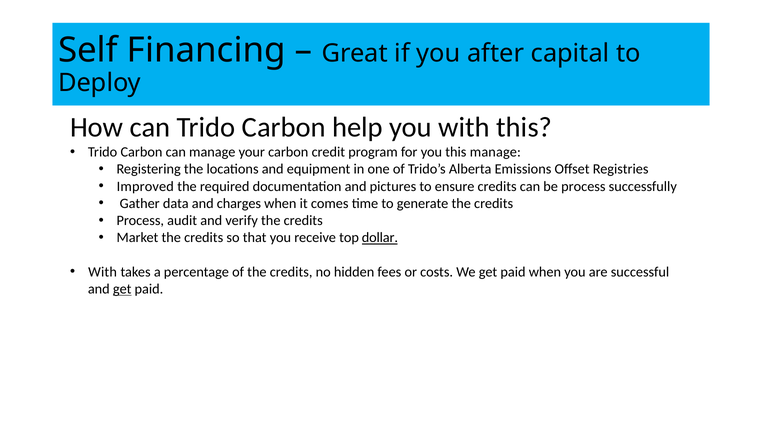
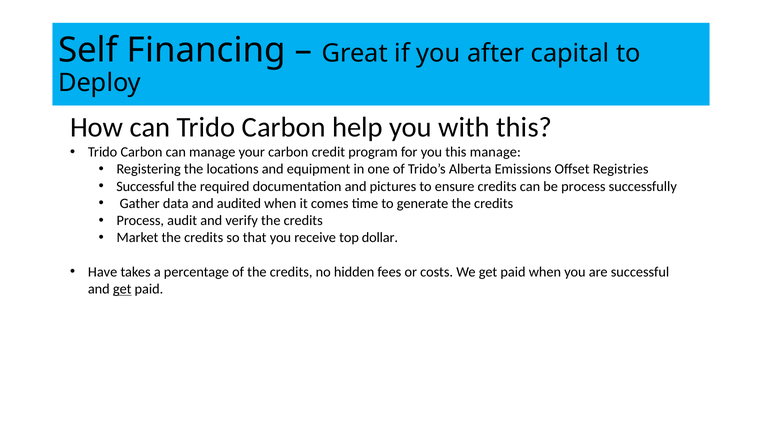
Improved at (145, 187): Improved -> Successful
charges: charges -> audited
dollar underline: present -> none
With at (103, 272): With -> Have
